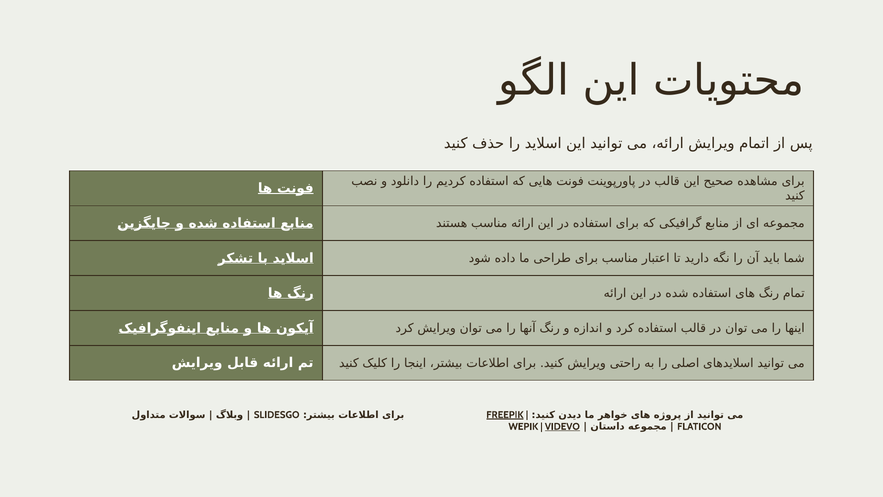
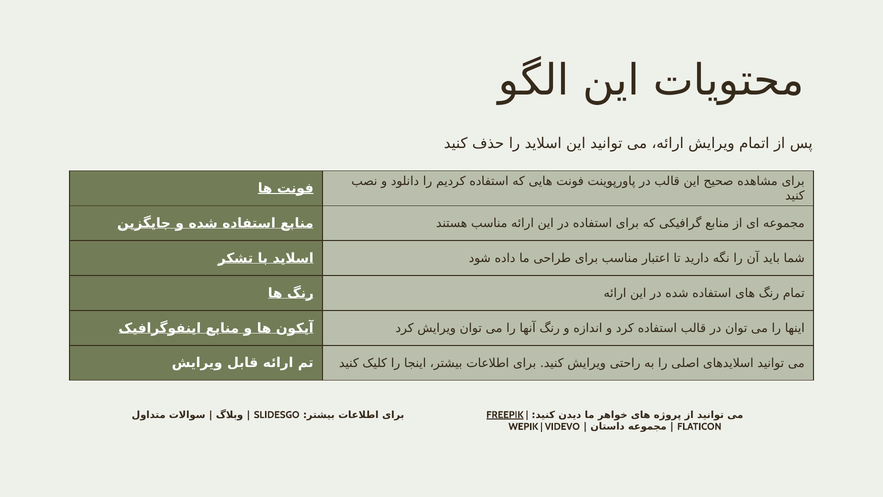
VIDEVO underline: present -> none
